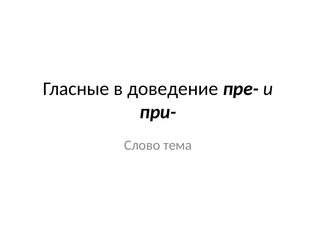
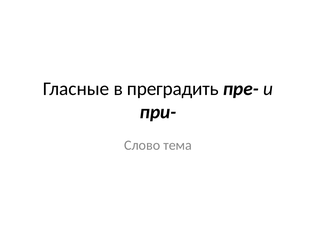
доведение: доведение -> преградить
